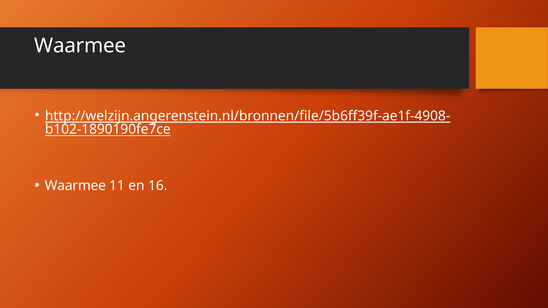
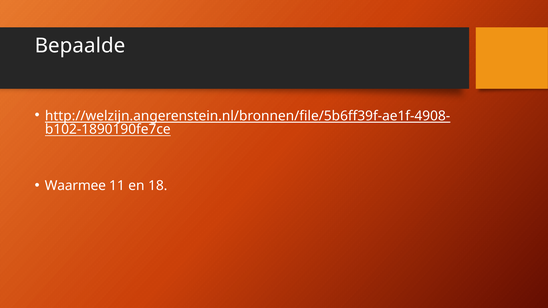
Waarmee at (80, 46): Waarmee -> Bepaalde
16: 16 -> 18
